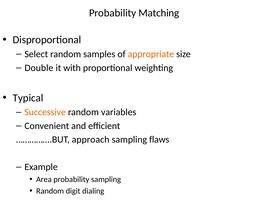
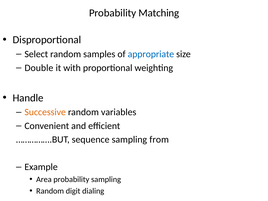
appropriate colour: orange -> blue
Typical: Typical -> Handle
approach: approach -> sequence
flaws: flaws -> from
